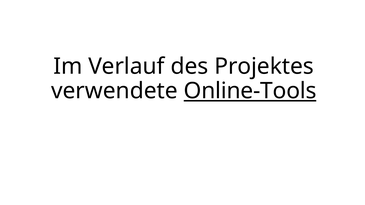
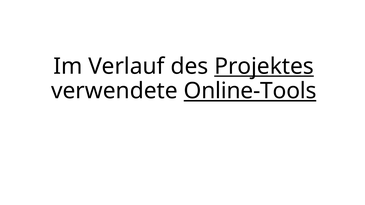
Projektes underline: none -> present
